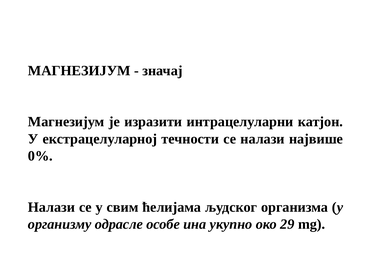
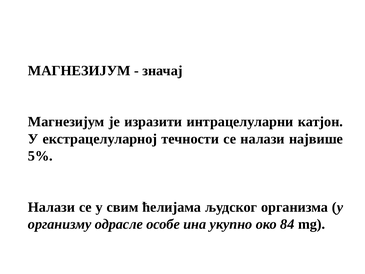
0%: 0% -> 5%
29: 29 -> 84
